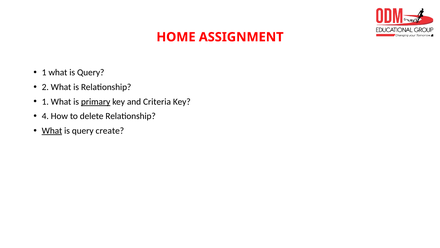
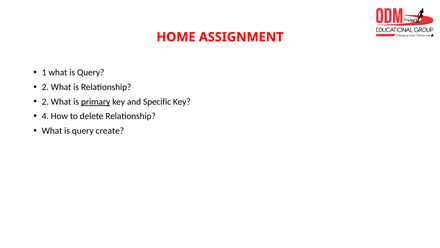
1 at (45, 101): 1 -> 2
Criteria: Criteria -> Specific
What at (52, 130) underline: present -> none
